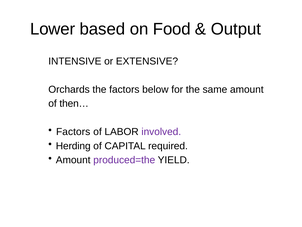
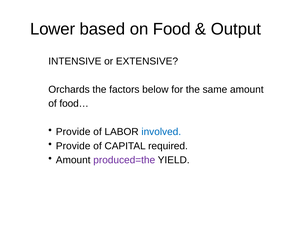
then…: then… -> food…
Factors at (73, 132): Factors -> Provide
involved colour: purple -> blue
Herding at (73, 146): Herding -> Provide
